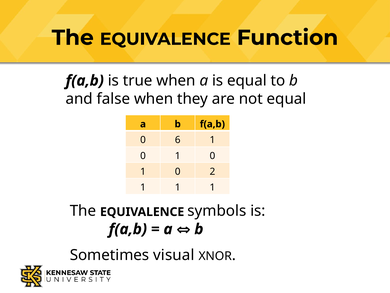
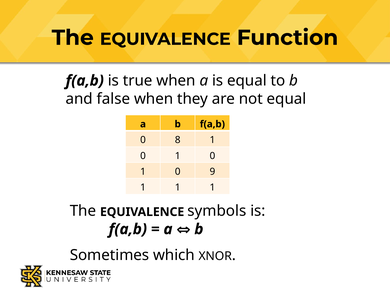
6: 6 -> 8
2: 2 -> 9
visual: visual -> which
